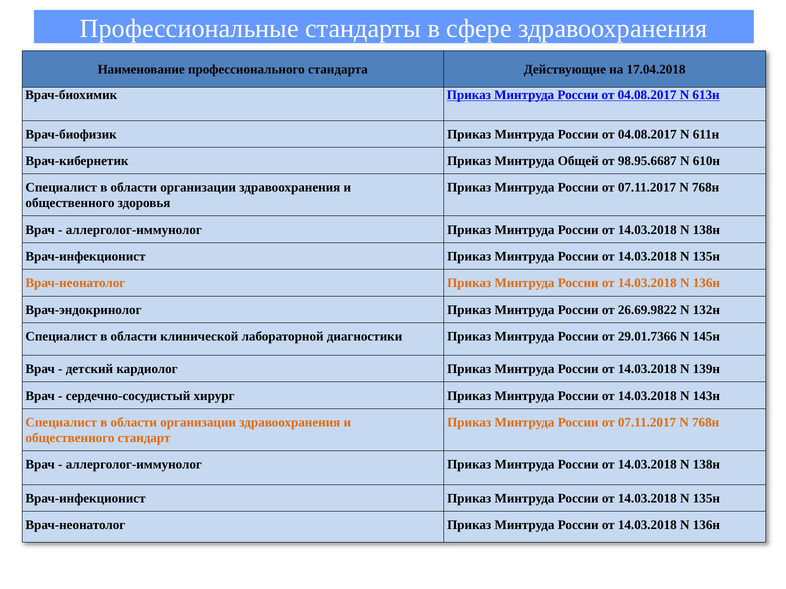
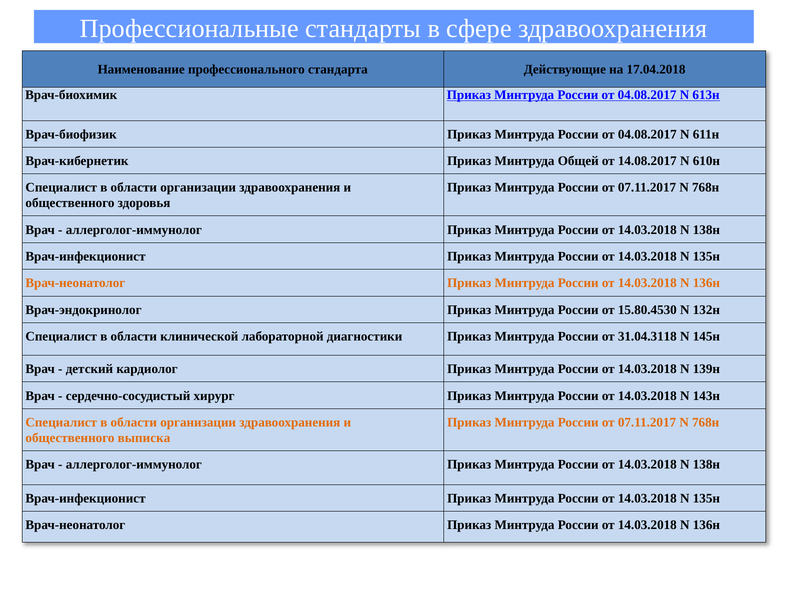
98.95.6687: 98.95.6687 -> 14.08.2017
26.69.9822: 26.69.9822 -> 15.80.4530
29.01.7366: 29.01.7366 -> 31.04.3118
стандарт: стандарт -> выписка
